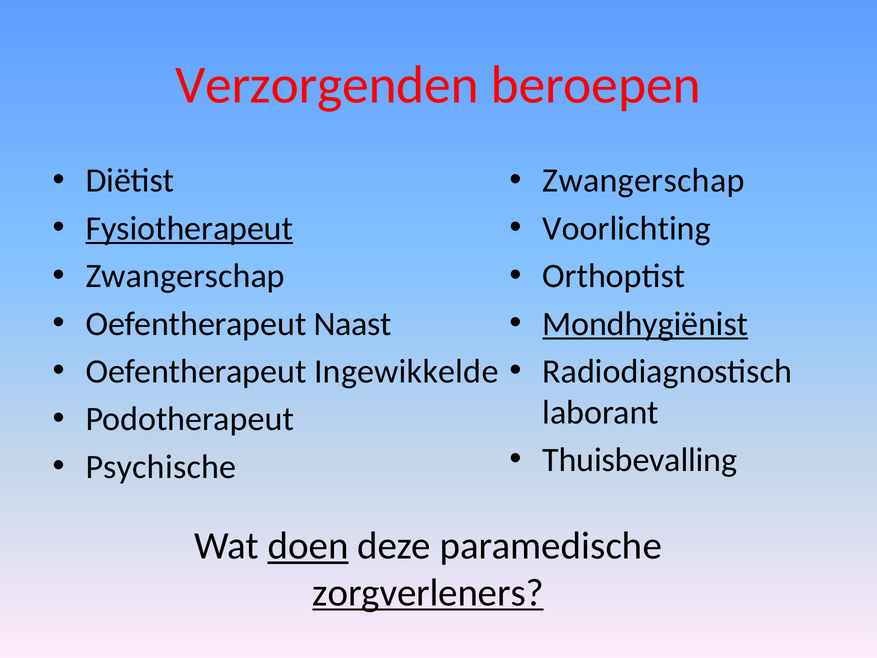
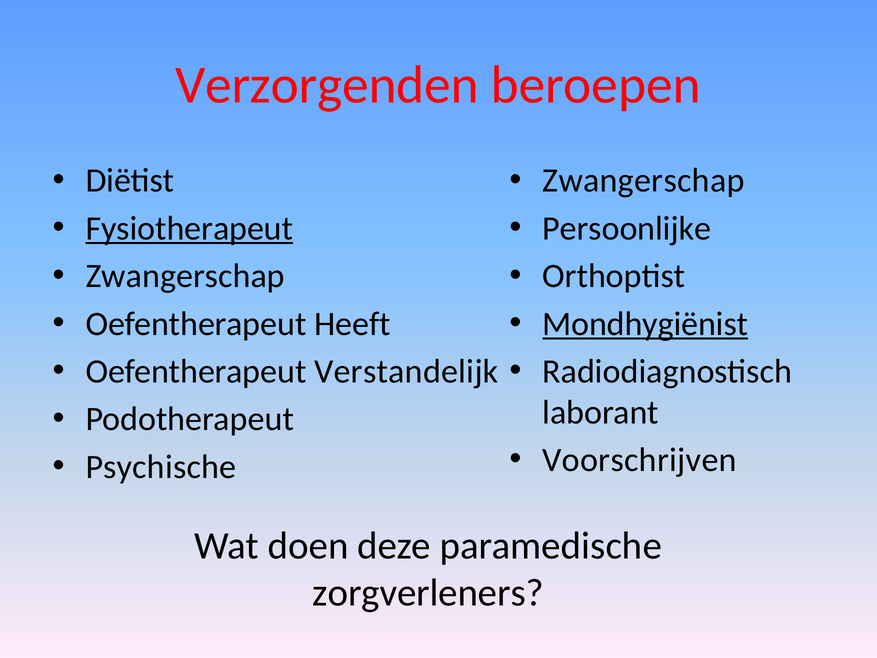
Voorlichting: Voorlichting -> Persoonlijke
Naast: Naast -> Heeft
Ingewikkelde: Ingewikkelde -> Verstandelijk
Thuisbevalling: Thuisbevalling -> Voorschrijven
doen underline: present -> none
zorgverleners underline: present -> none
